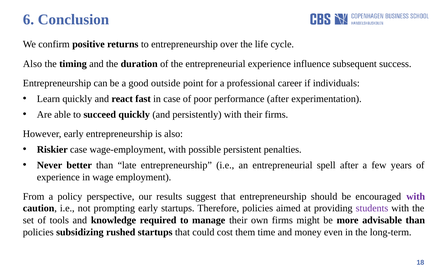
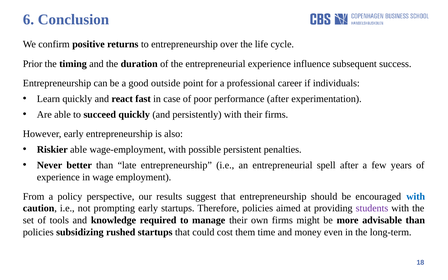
Also at (33, 64): Also -> Prior
Riskier case: case -> able
with at (416, 196) colour: purple -> blue
